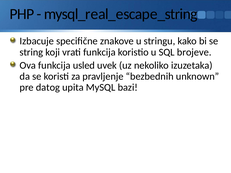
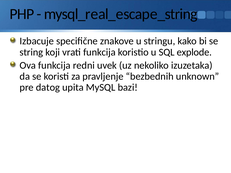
brojeve: brojeve -> explode
usled: usled -> redni
